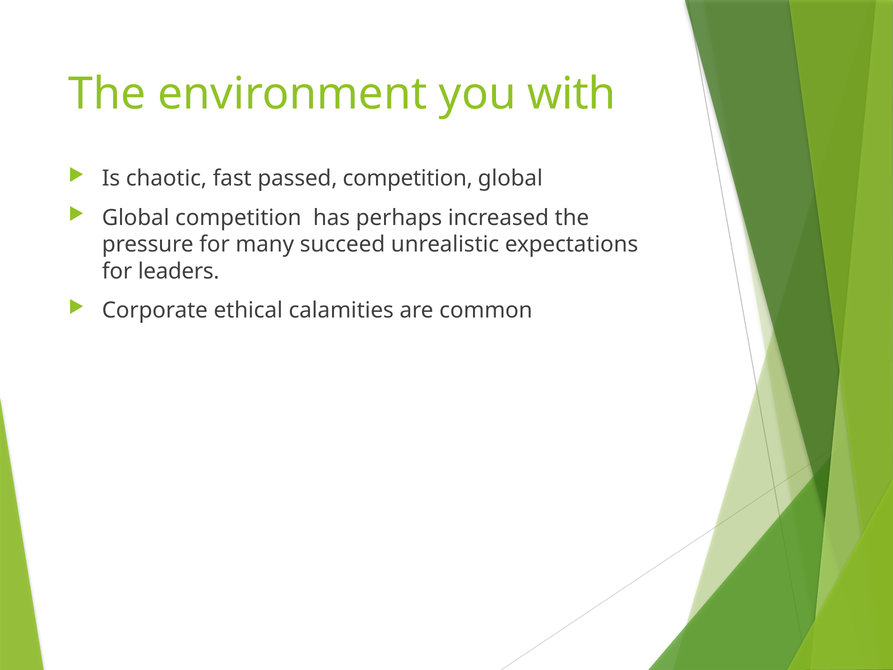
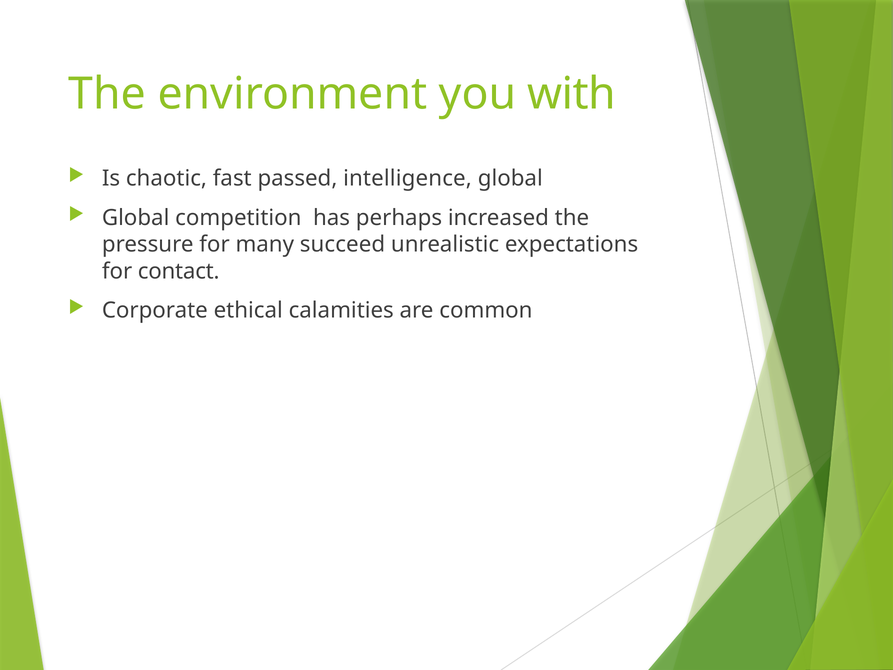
passed competition: competition -> intelligence
leaders: leaders -> contact
